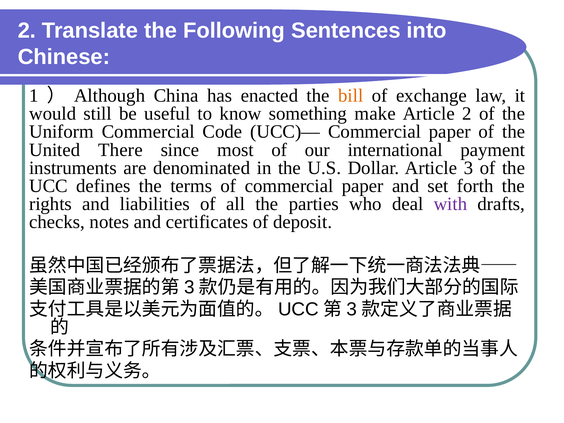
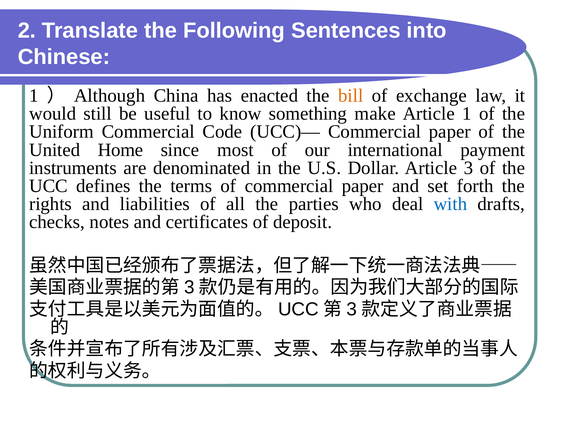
Article 2: 2 -> 1
There: There -> Home
with colour: purple -> blue
